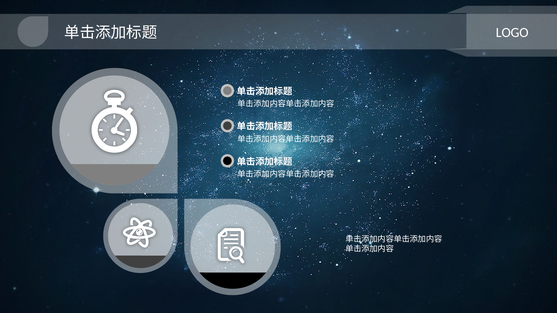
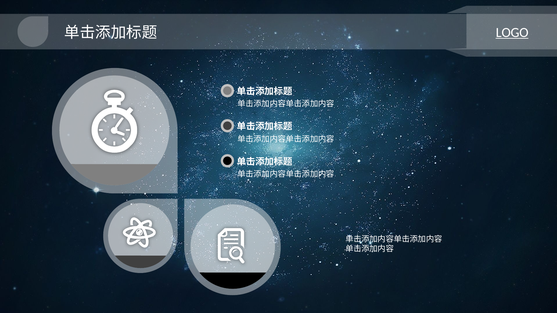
LOGO underline: none -> present
